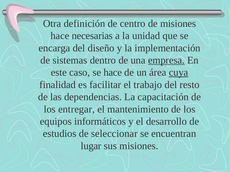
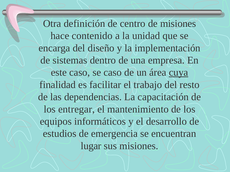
necesarias: necesarias -> contenido
empresa underline: present -> none
se hace: hace -> caso
seleccionar: seleccionar -> emergencia
